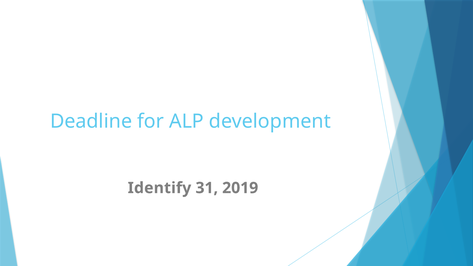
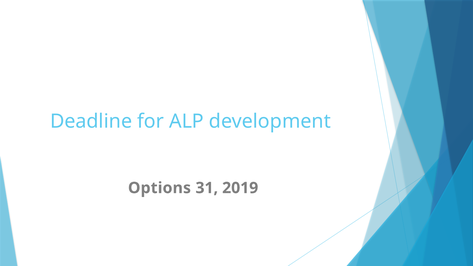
Identify: Identify -> Options
